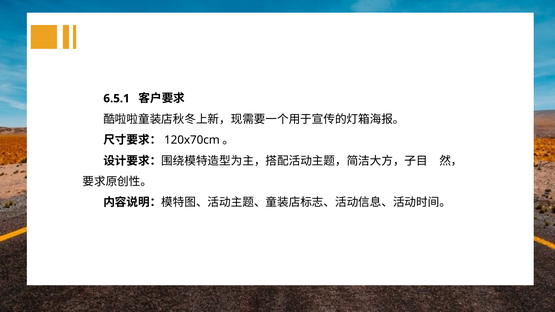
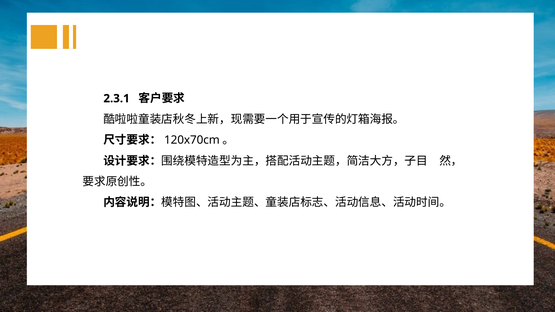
6.5.1: 6.5.1 -> 2.3.1
